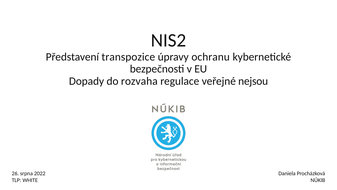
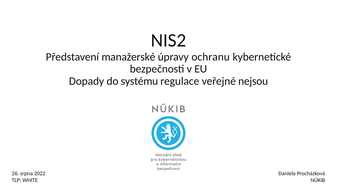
transpozice: transpozice -> manažerské
rozvaha: rozvaha -> systému
